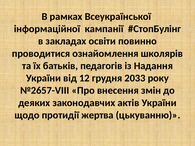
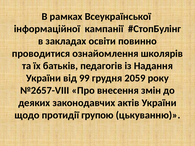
12: 12 -> 99
2033: 2033 -> 2059
жертва: жертва -> групою
